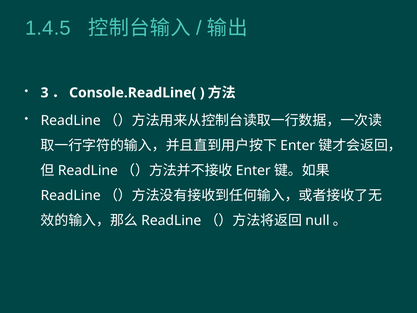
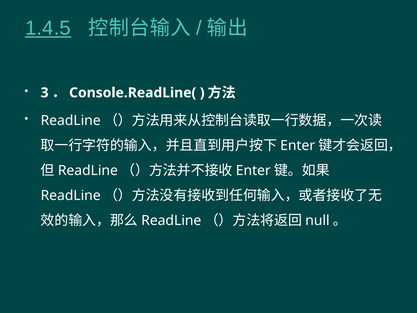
1.4.5 underline: none -> present
